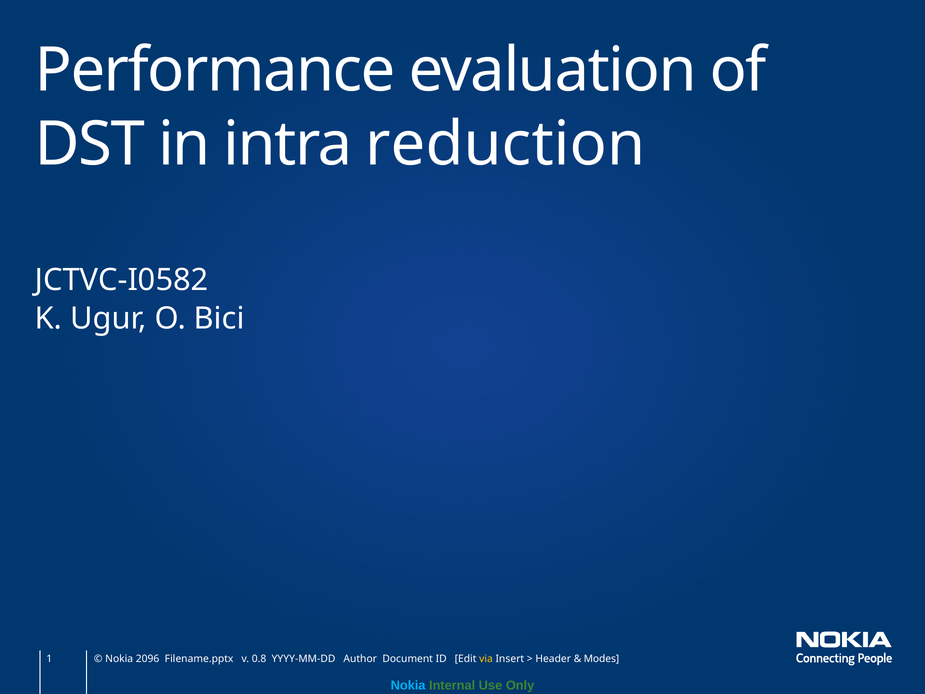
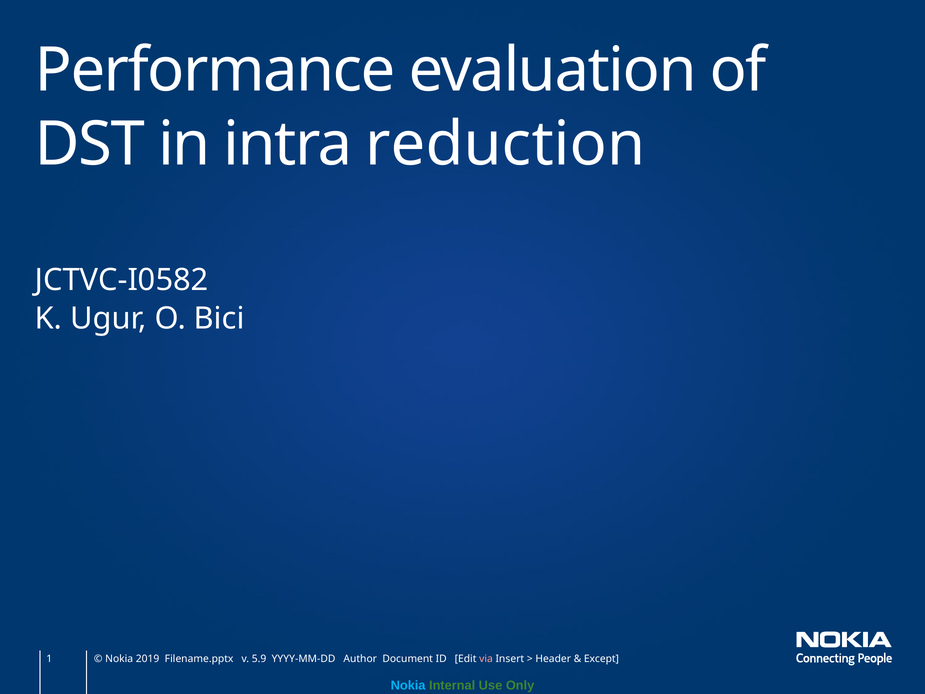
2096: 2096 -> 2019
0.8: 0.8 -> 5.9
via colour: yellow -> pink
Modes: Modes -> Except
